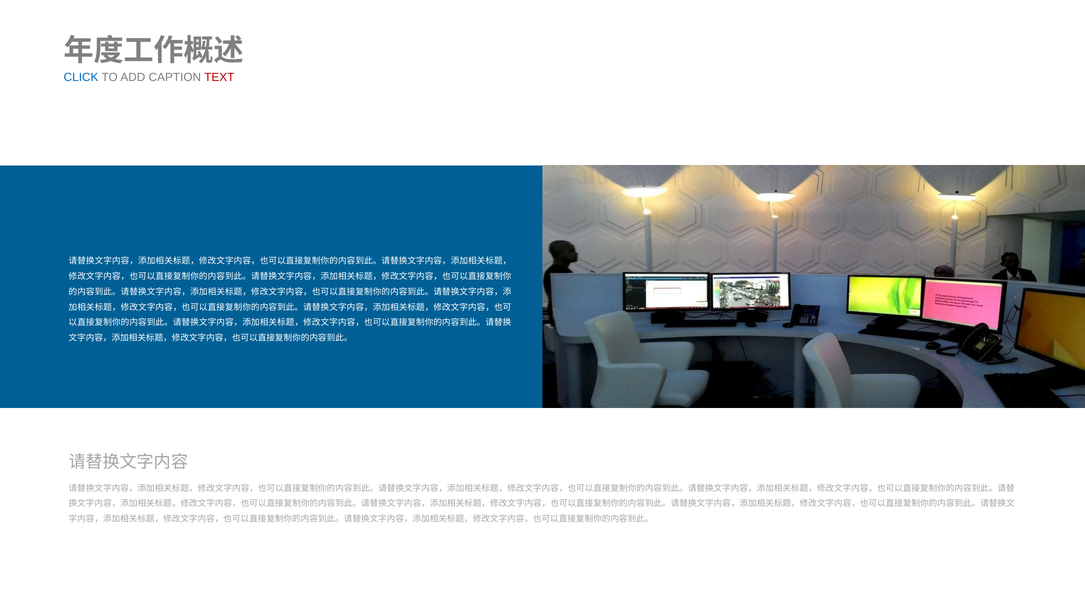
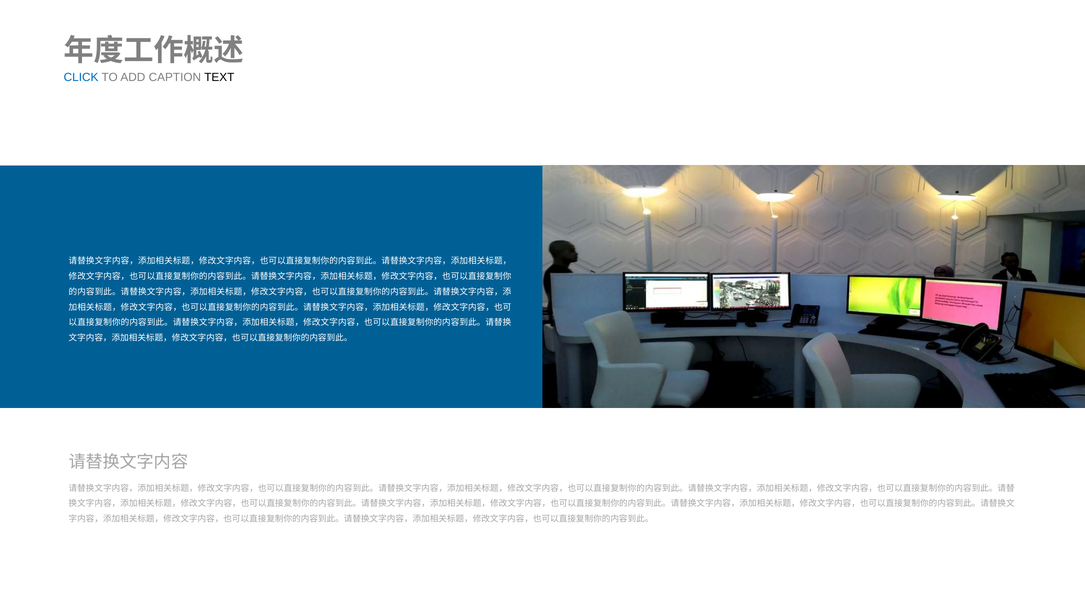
TEXT colour: red -> black
